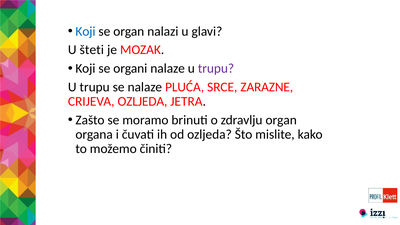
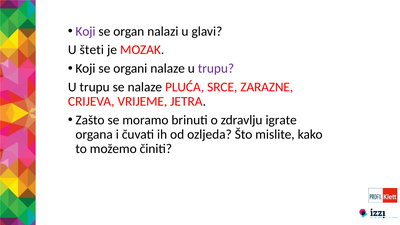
Koji at (85, 31) colour: blue -> purple
CRIJEVA OZLJEDA: OZLJEDA -> VRIJEME
zdravlju organ: organ -> igrate
